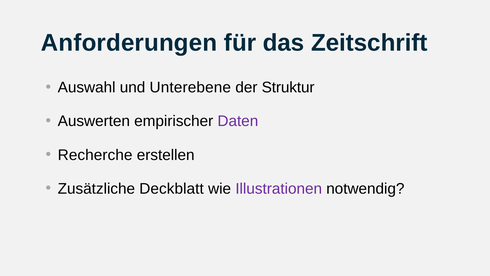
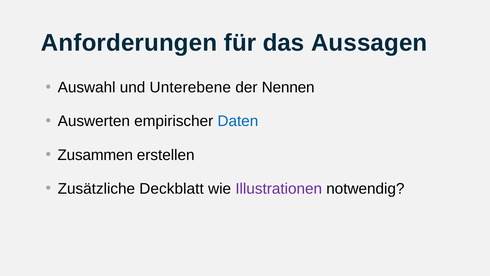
Zeitschrift: Zeitschrift -> Aussagen
Struktur: Struktur -> Nennen
Daten colour: purple -> blue
Recherche: Recherche -> Zusammen
